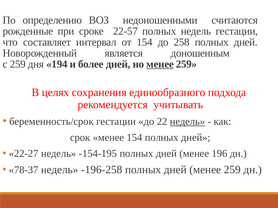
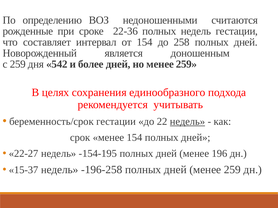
22-57: 22-57 -> 22-36
194: 194 -> 542
менее at (160, 64) underline: present -> none
78-37: 78-37 -> 15-37
